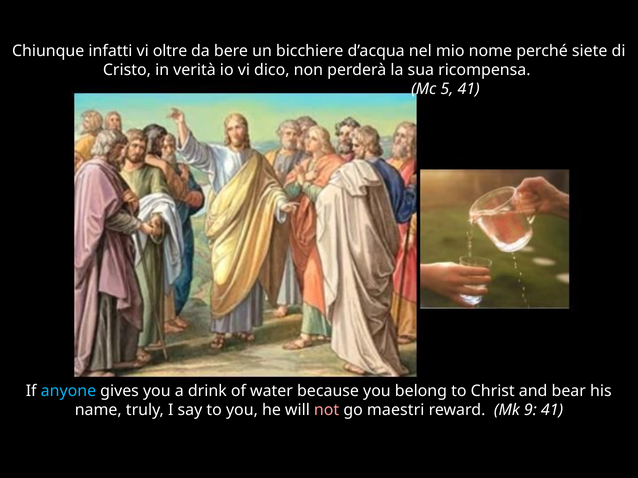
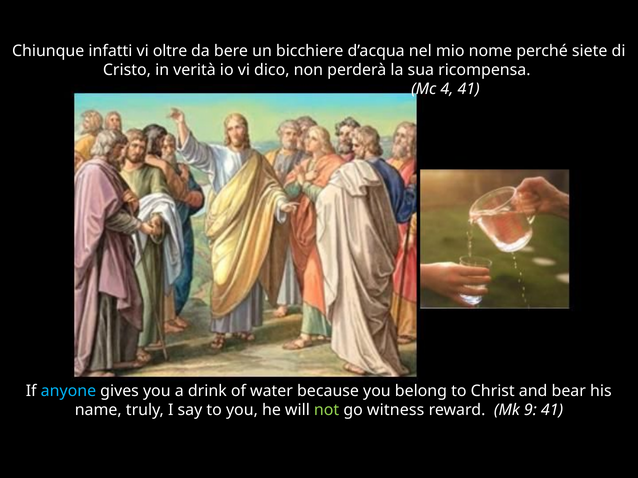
5: 5 -> 4
not colour: pink -> light green
maestri: maestri -> witness
